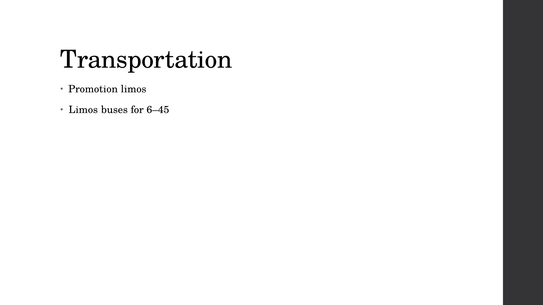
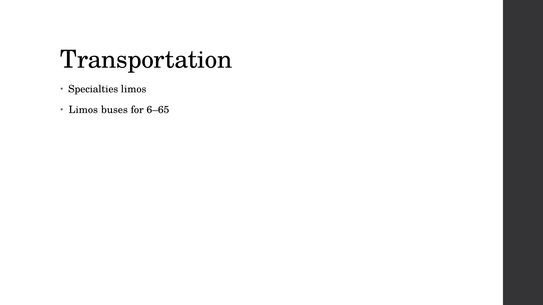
Promotion: Promotion -> Specialties
6–45: 6–45 -> 6–65
